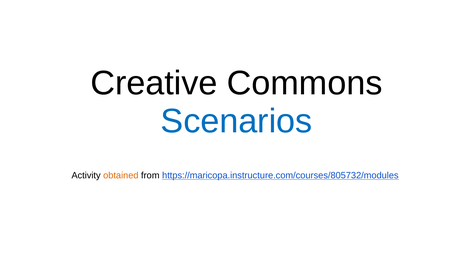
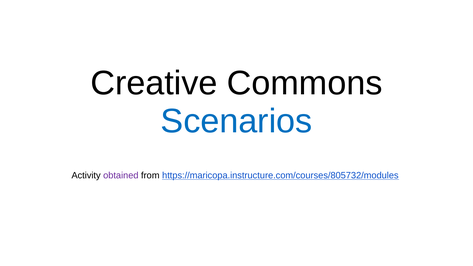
obtained colour: orange -> purple
